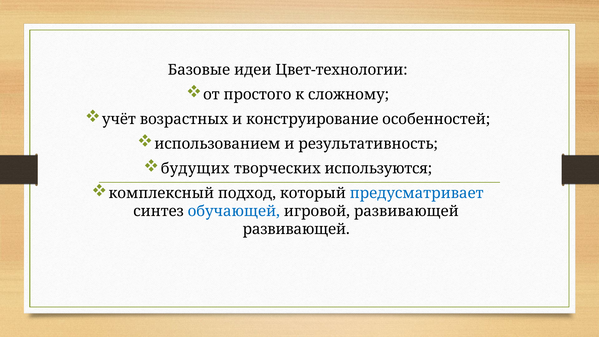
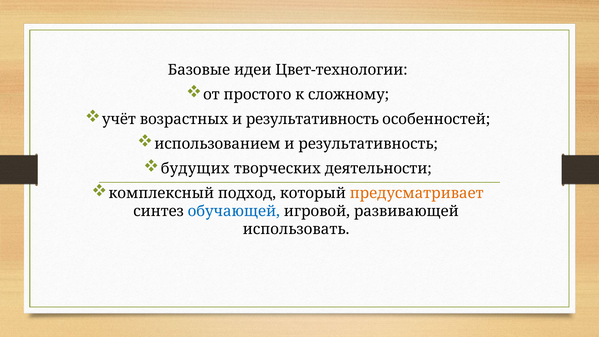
возрастных и конструирование: конструирование -> результативность
используются: используются -> деятельности
предусматривает colour: blue -> orange
развивающей at (296, 229): развивающей -> использовать
